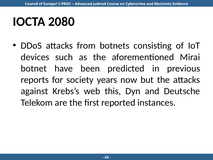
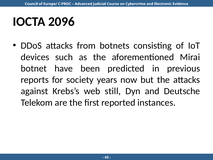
2080: 2080 -> 2096
this: this -> still
